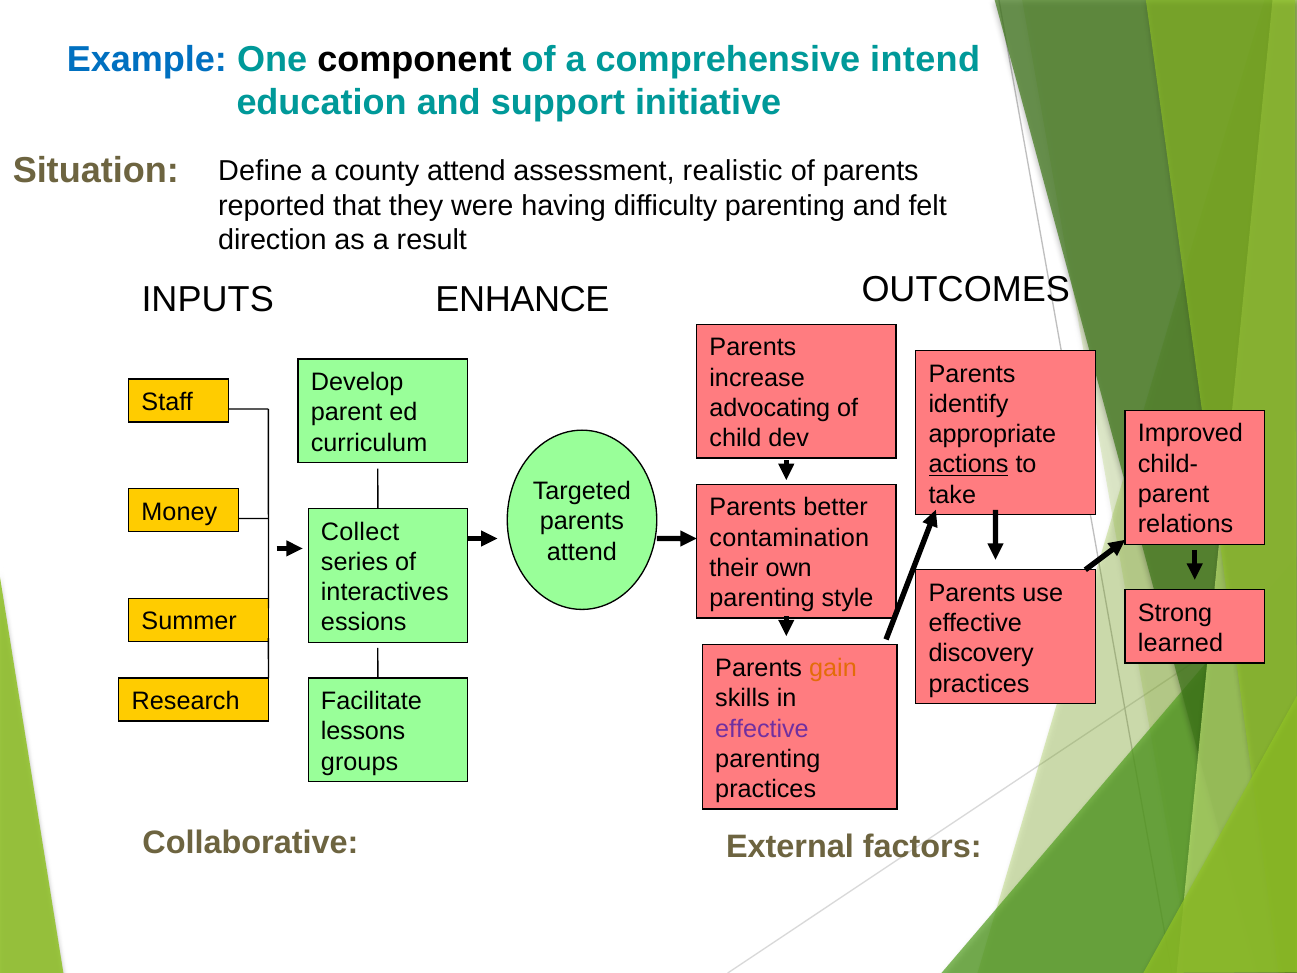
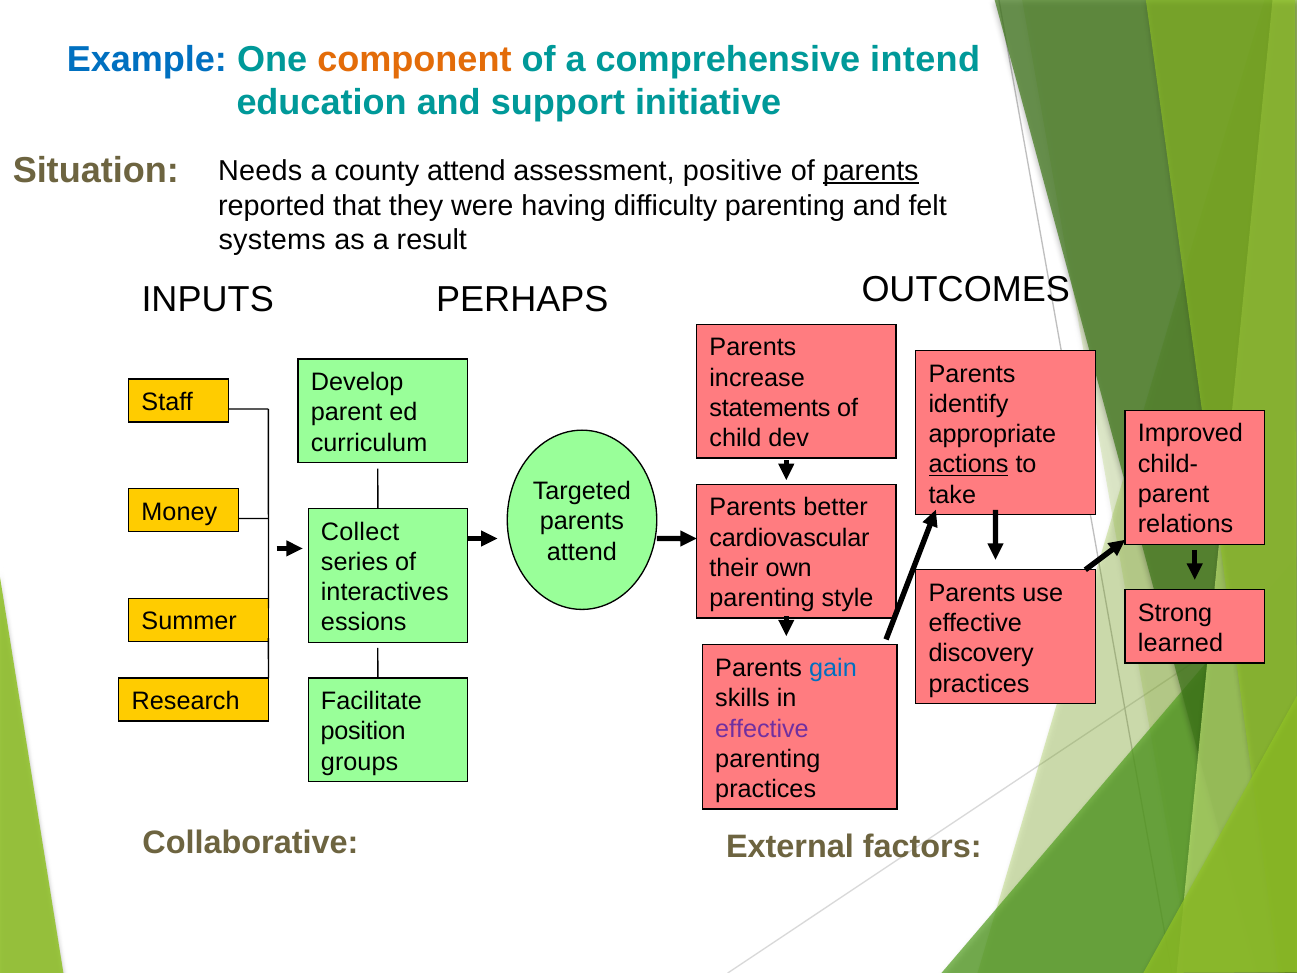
component colour: black -> orange
Define: Define -> Needs
realistic: realistic -> positive
parents at (871, 171) underline: none -> present
direction: direction -> systems
ENHANCE: ENHANCE -> PERHAPS
advocating: advocating -> statements
contamination: contamination -> cardiovascular
gain colour: orange -> blue
lessons: lessons -> position
